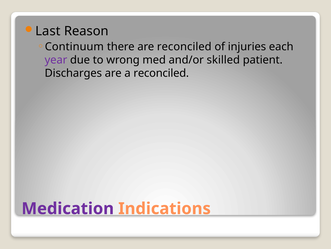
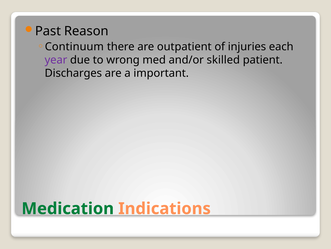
Last: Last -> Past
are reconciled: reconciled -> outpatient
a reconciled: reconciled -> important
Medication colour: purple -> green
